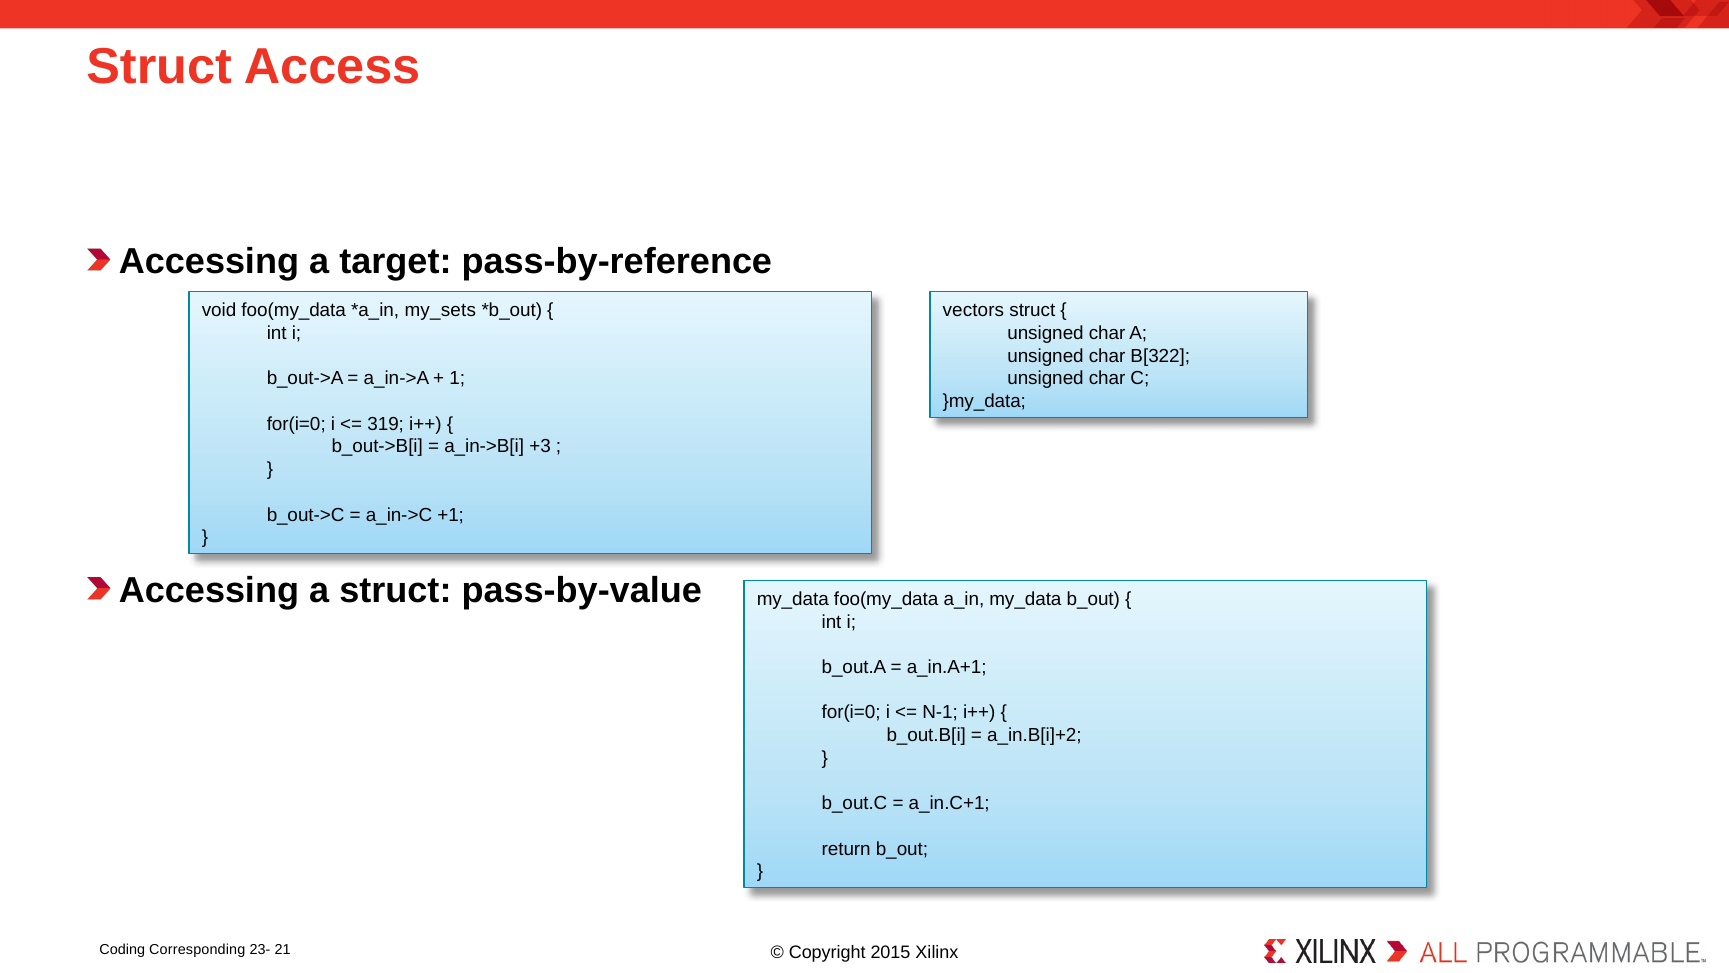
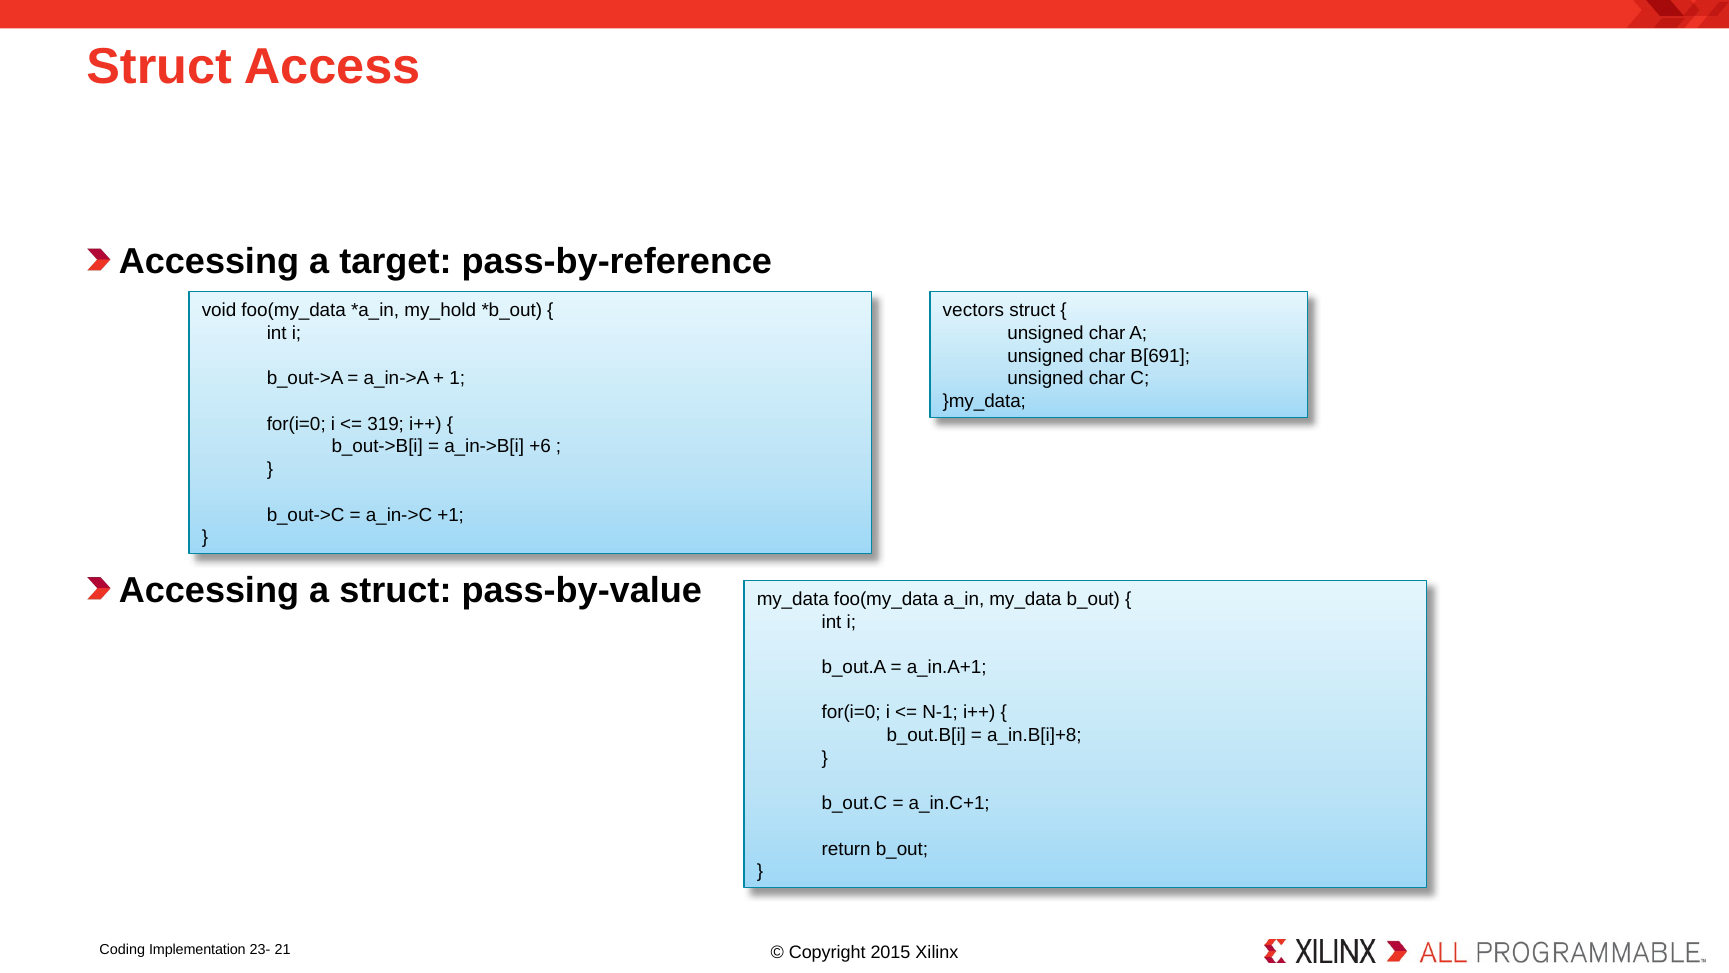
my_sets: my_sets -> my_hold
B[322: B[322 -> B[691
+3: +3 -> +6
a_in.B[i]+2: a_in.B[i]+2 -> a_in.B[i]+8
Corresponding: Corresponding -> Implementation
